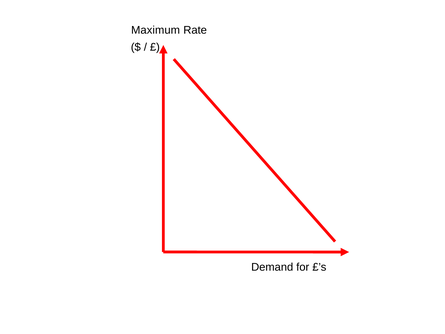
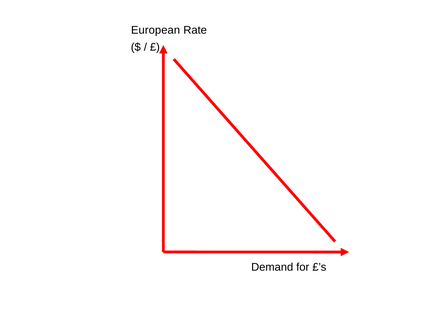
Maximum: Maximum -> European
